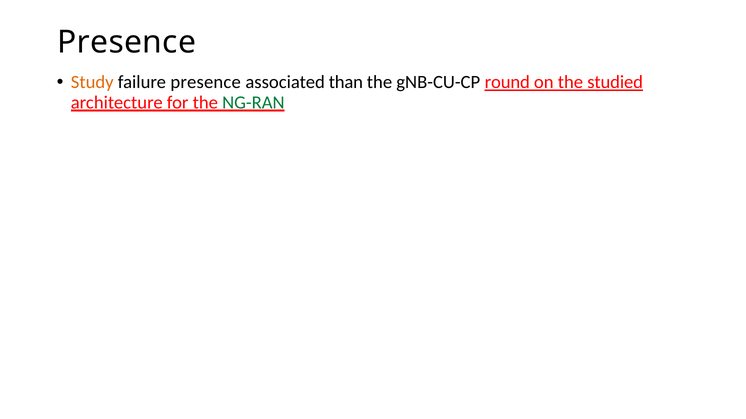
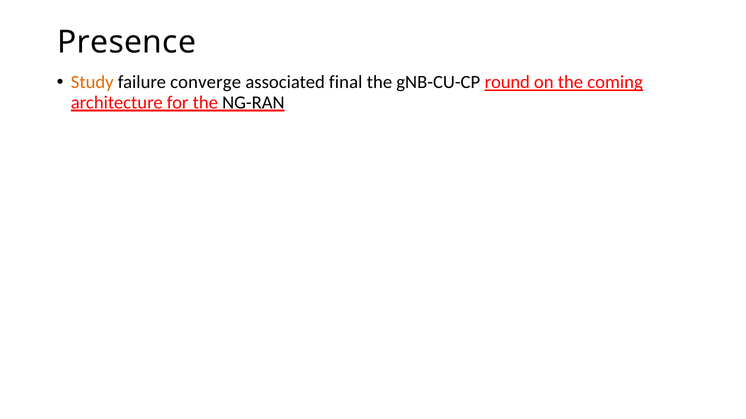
failure presence: presence -> converge
than: than -> final
studied: studied -> coming
NG-RAN colour: green -> black
